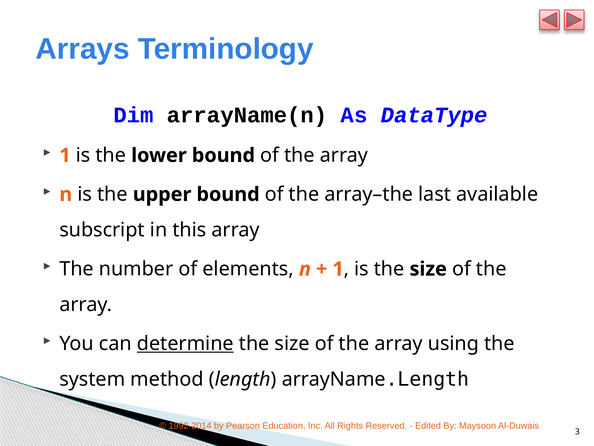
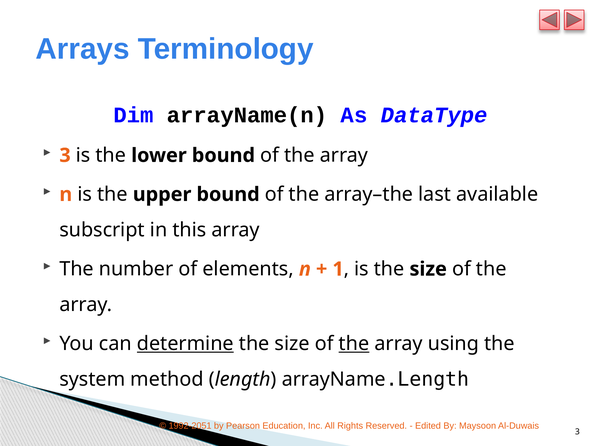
1 at (65, 155): 1 -> 3
the at (354, 343) underline: none -> present
1992-2014: 1992-2014 -> 1992-2051
